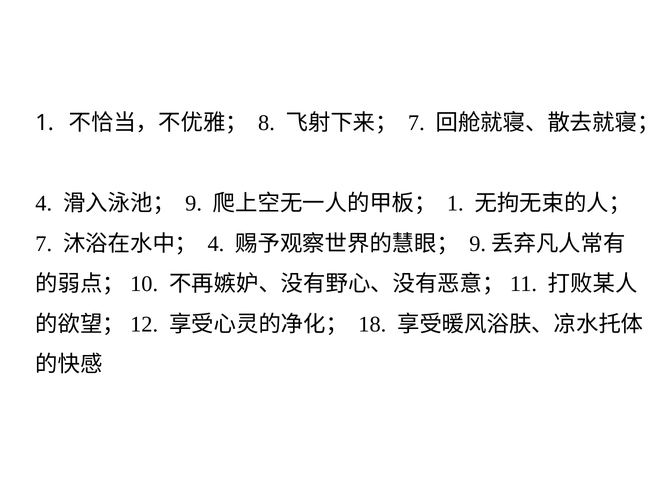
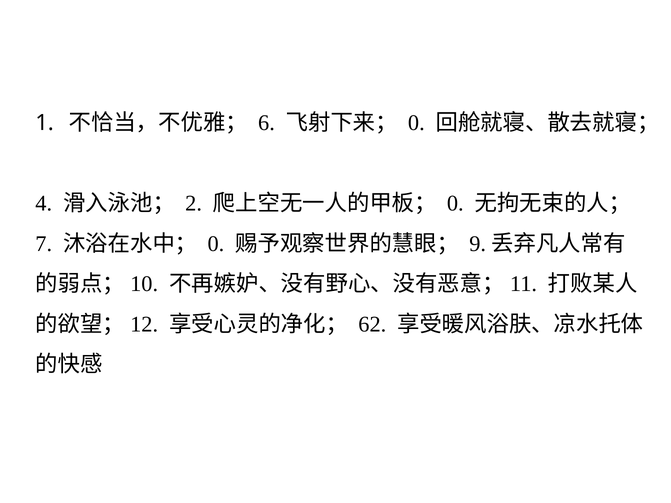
8: 8 -> 6
7 at (416, 123): 7 -> 0
9: 9 -> 2
1 at (455, 204): 1 -> 0
4 at (216, 244): 4 -> 0
18: 18 -> 62
